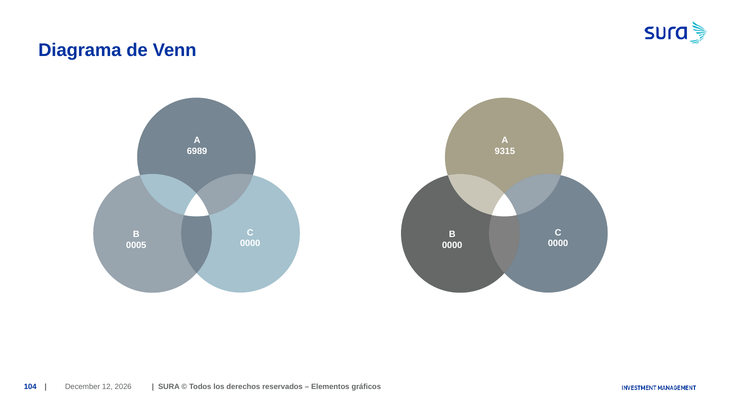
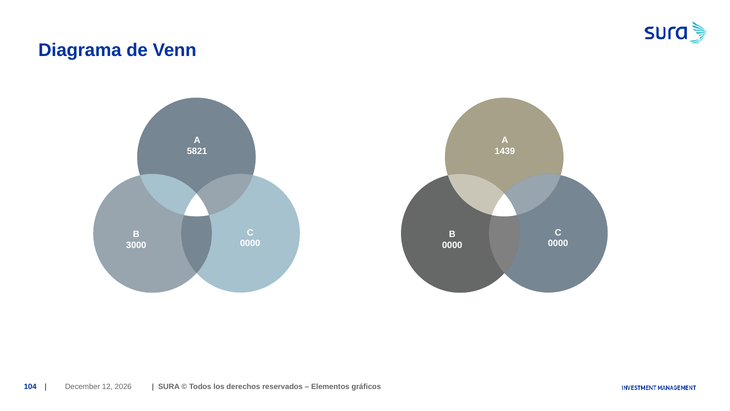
6989: 6989 -> 5821
9315: 9315 -> 1439
0005: 0005 -> 3000
